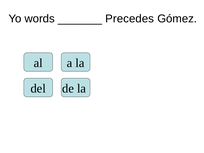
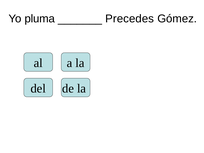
words: words -> pluma
